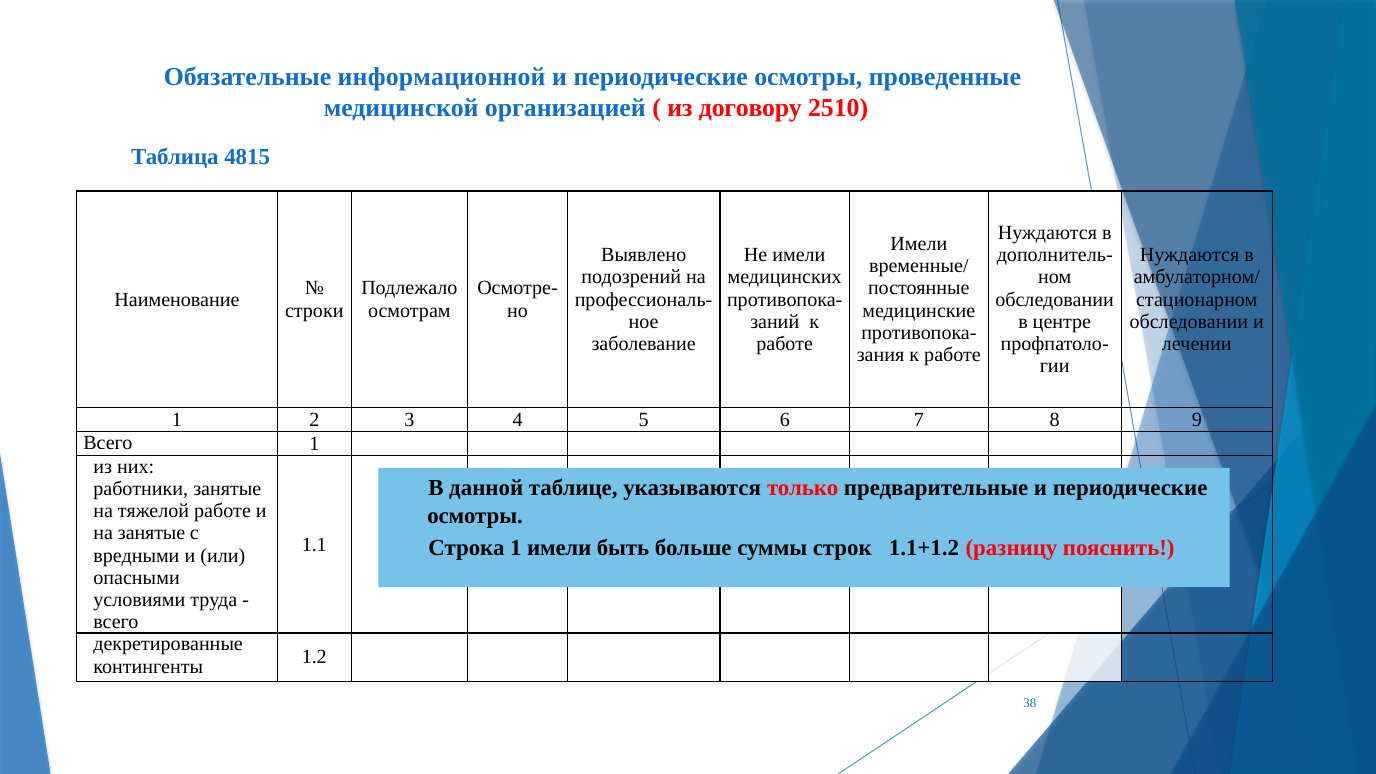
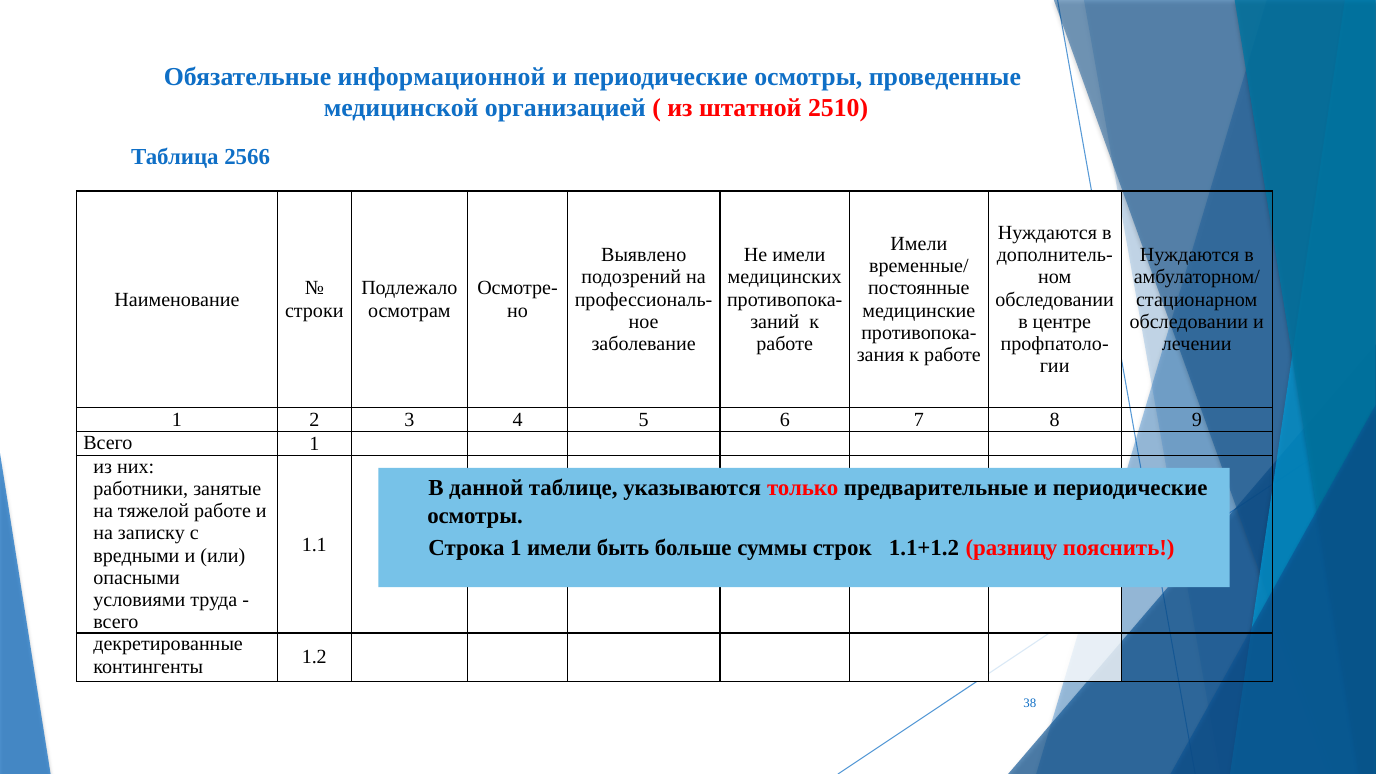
договору: договору -> штатной
4815: 4815 -> 2566
на занятые: занятые -> записку
